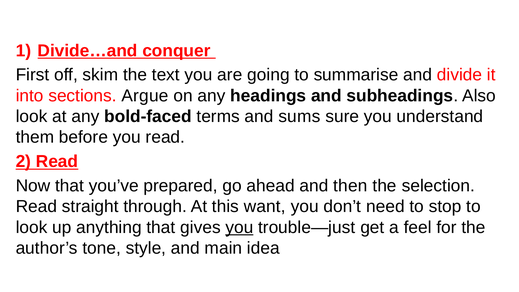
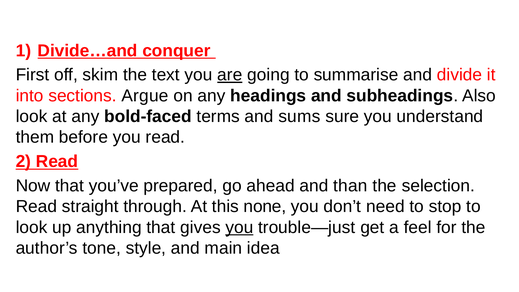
are underline: none -> present
then: then -> than
want: want -> none
